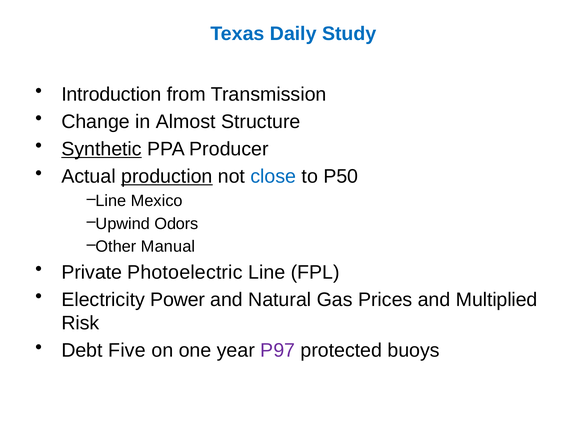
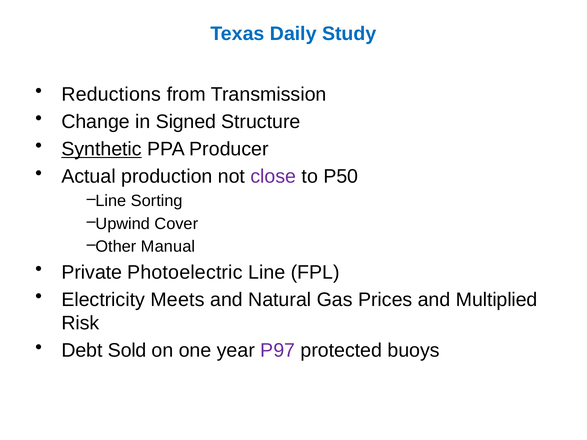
Introduction: Introduction -> Reductions
Almost: Almost -> Signed
production underline: present -> none
close colour: blue -> purple
Mexico: Mexico -> Sorting
Odors: Odors -> Cover
Power: Power -> Meets
Five: Five -> Sold
